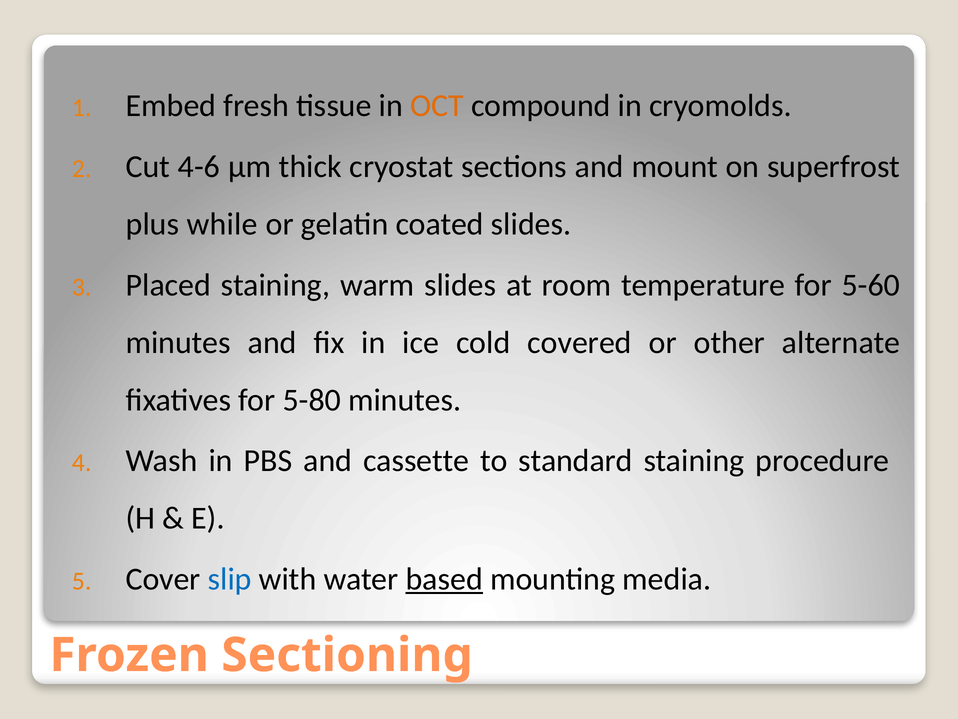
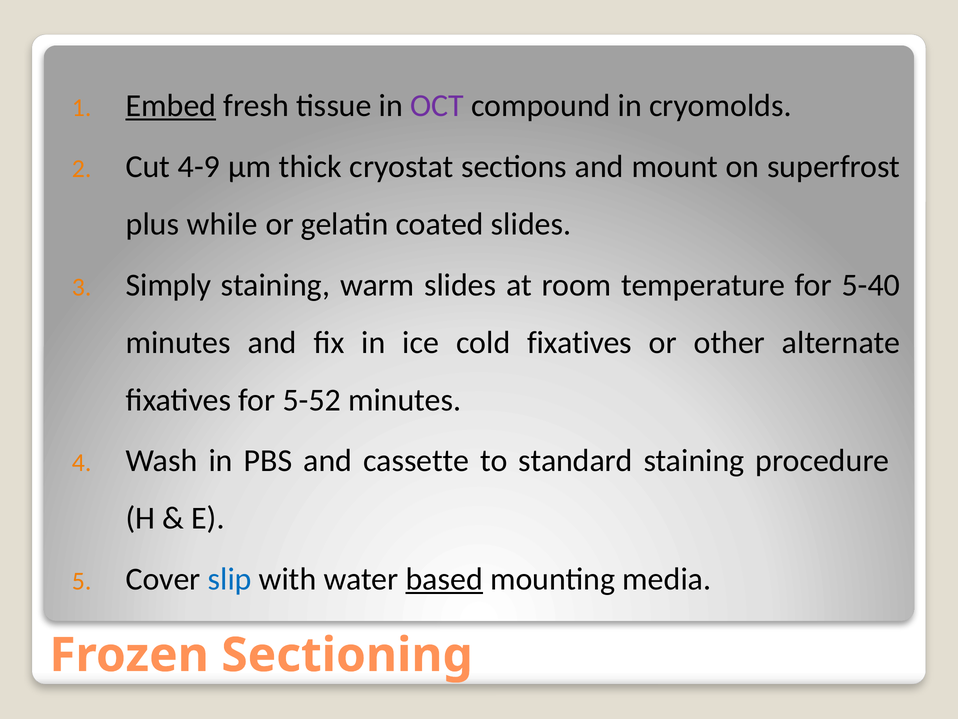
Embed underline: none -> present
OCT colour: orange -> purple
4-6: 4-6 -> 4-9
Placed: Placed -> Simply
5-60: 5-60 -> 5-40
cold covered: covered -> fixatives
5-80: 5-80 -> 5-52
